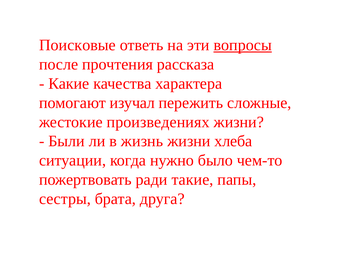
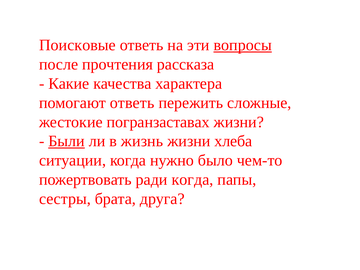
помогают изучал: изучал -> ответь
произведениях: произведениях -> погранзаставах
Были underline: none -> present
ради такие: такие -> когда
